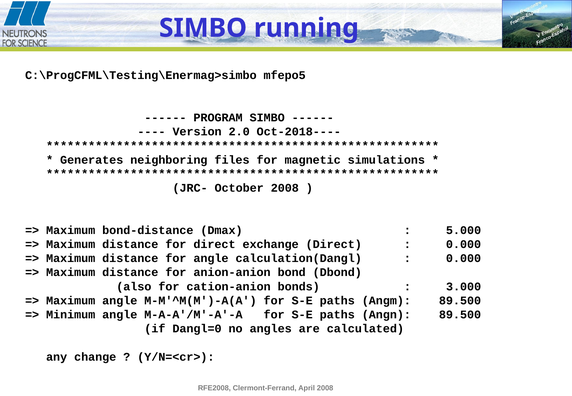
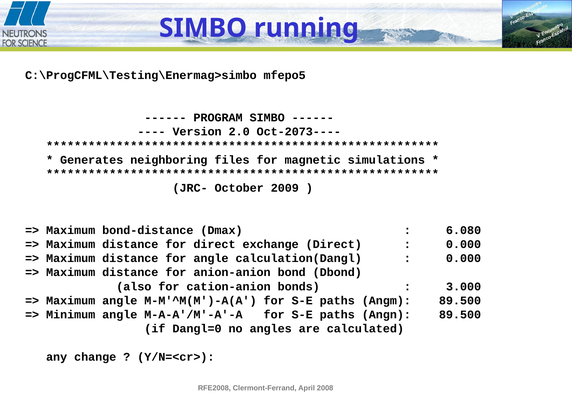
Oct-2018----: Oct-2018---- -> Oct-2073----
October 2008: 2008 -> 2009
5.000: 5.000 -> 6.080
